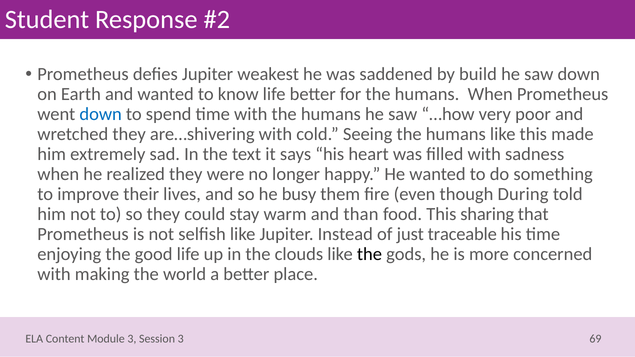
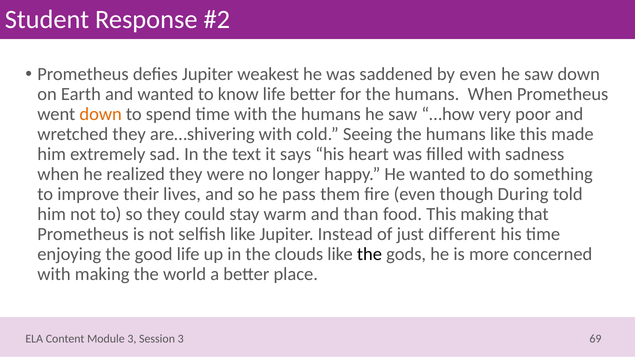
by build: build -> even
down at (101, 114) colour: blue -> orange
busy: busy -> pass
This sharing: sharing -> making
traceable: traceable -> different
